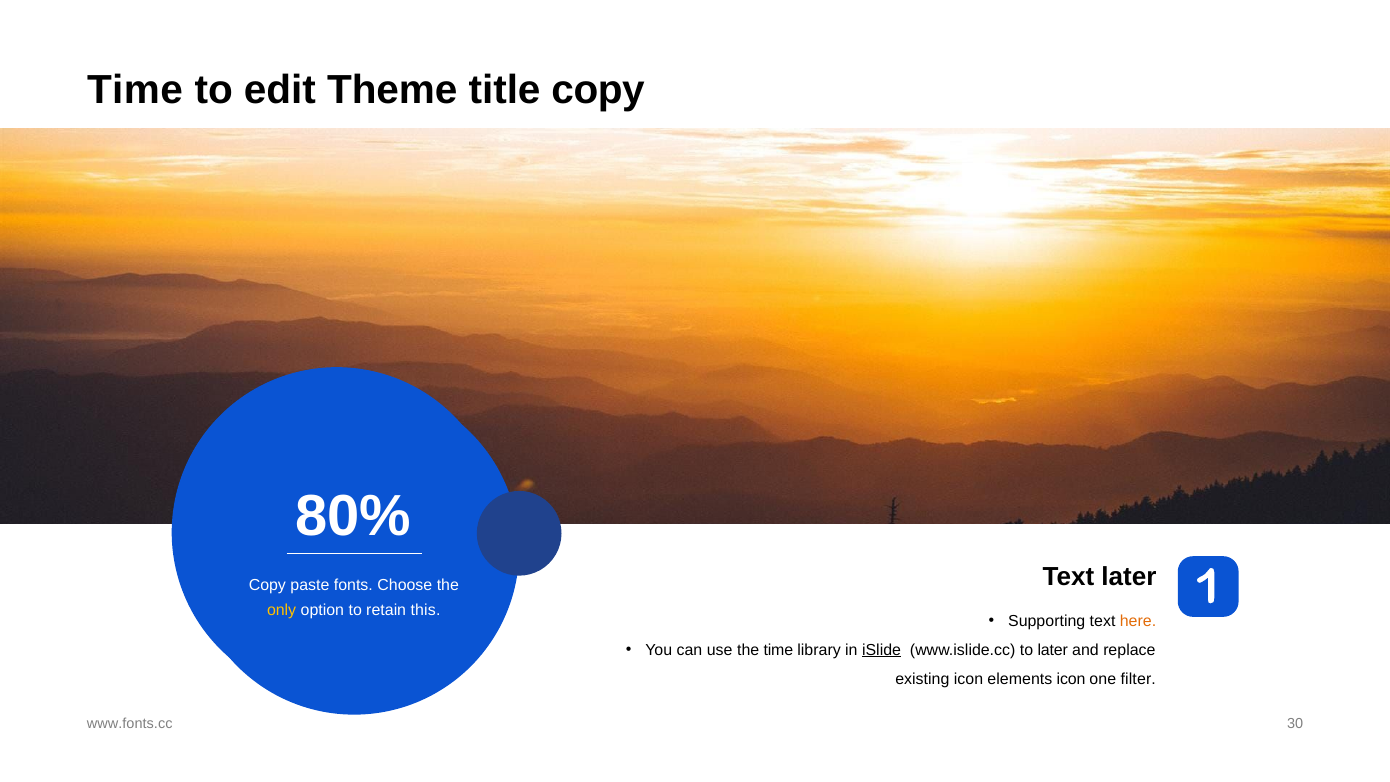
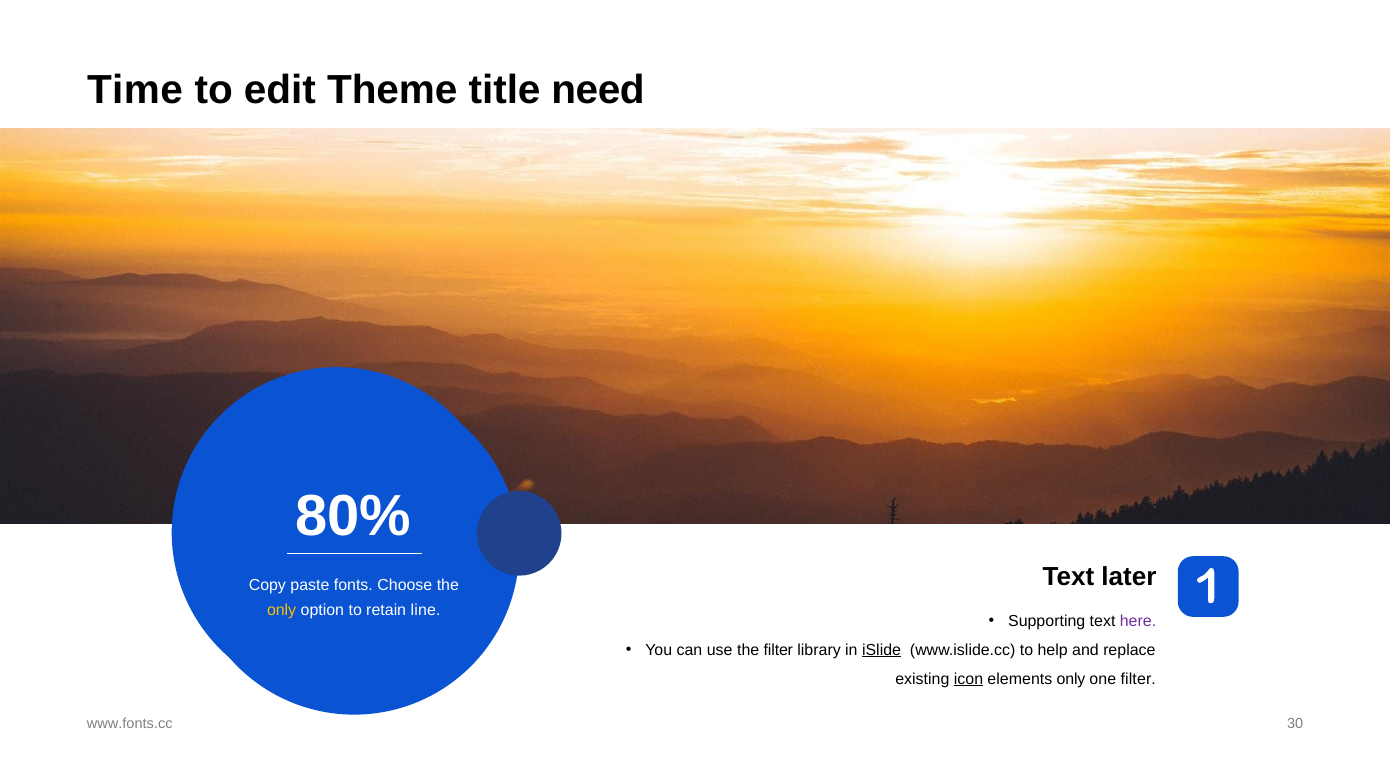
title copy: copy -> need
this: this -> line
here colour: orange -> purple
the time: time -> filter
to later: later -> help
icon at (968, 679) underline: none -> present
elements icon: icon -> only
